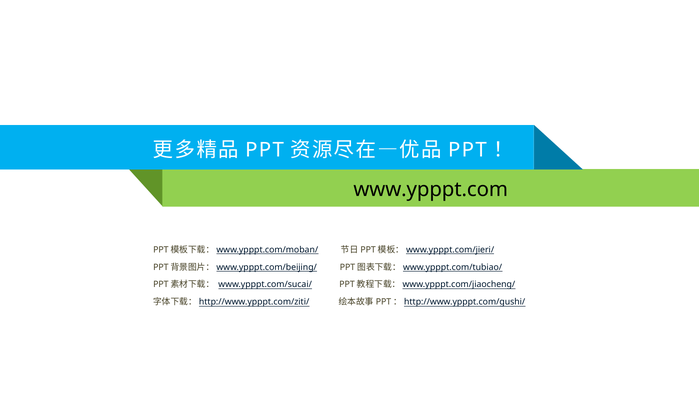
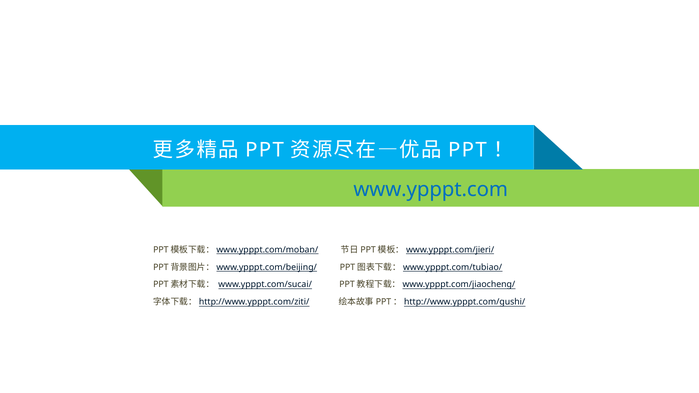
www.ypppt.com colour: black -> blue
